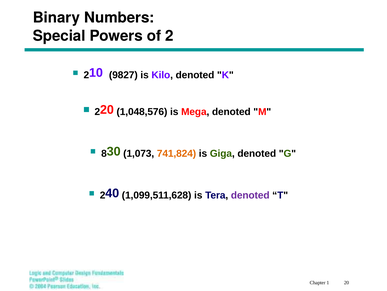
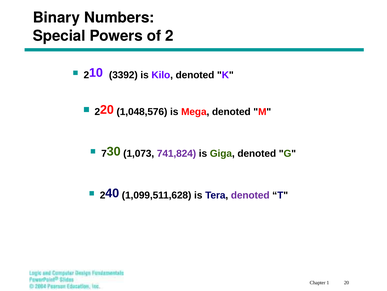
9827: 9827 -> 3392
8: 8 -> 7
741,824 colour: orange -> purple
